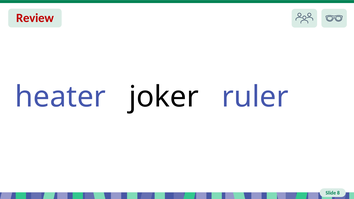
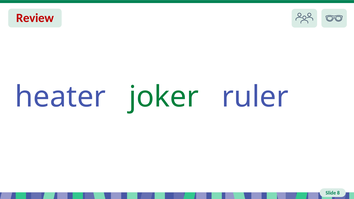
joker colour: black -> green
